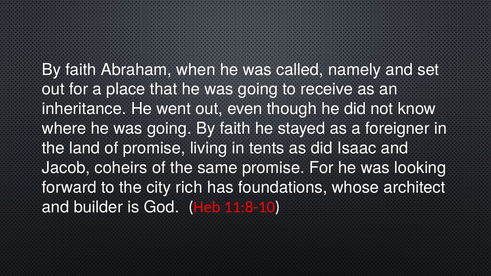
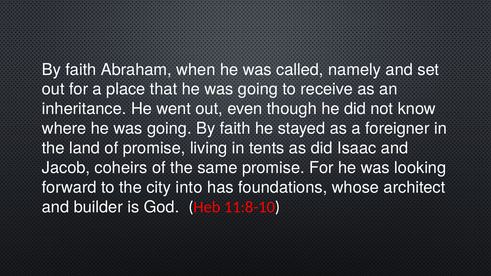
rich: rich -> into
